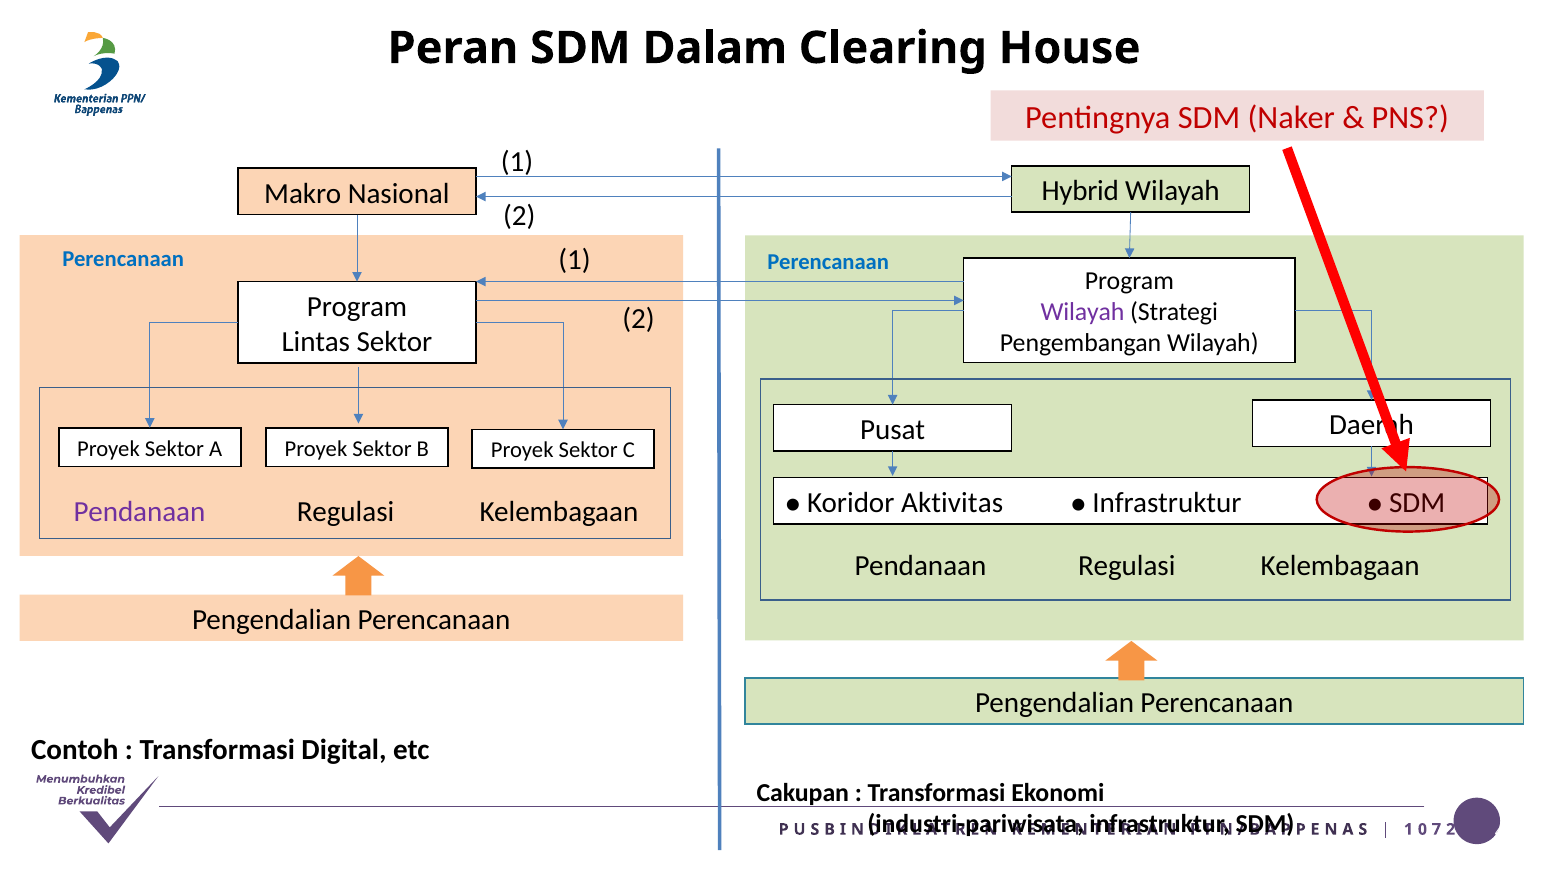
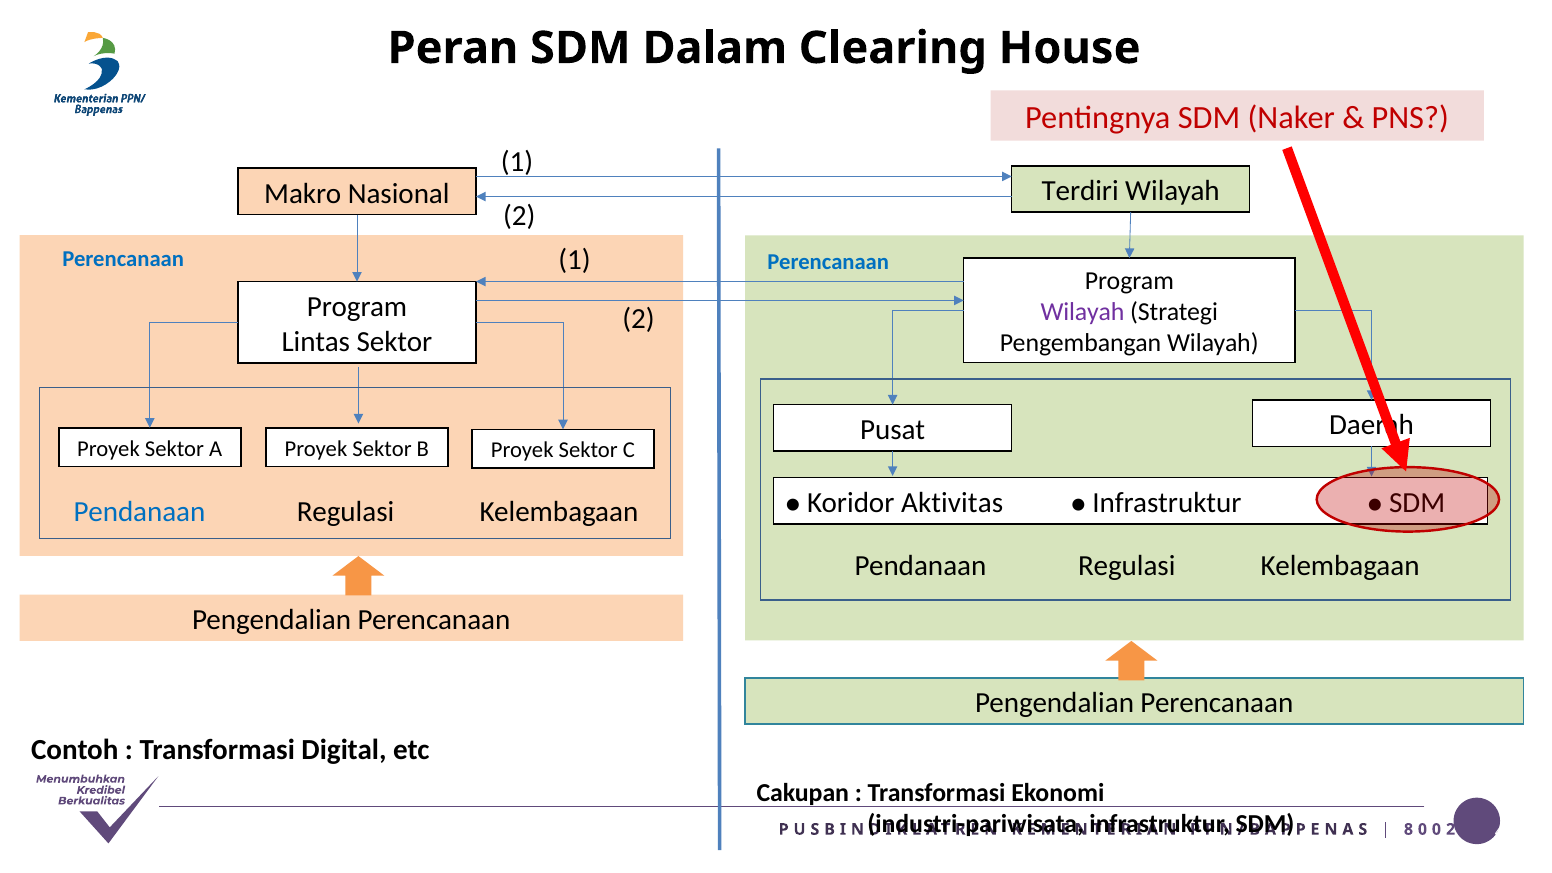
Hybrid: Hybrid -> Terdiri
Pendanaan at (139, 512) colour: purple -> blue
1 at (1408, 829): 1 -> 8
7 at (1436, 829): 7 -> 0
